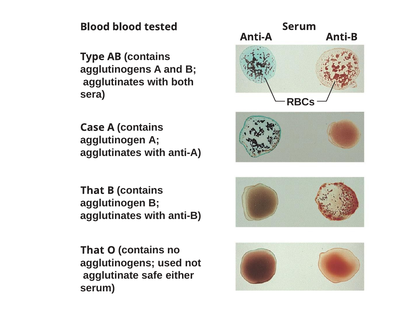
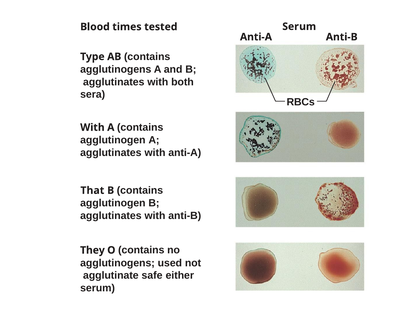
Blood blood: blood -> times
Case at (92, 127): Case -> With
That at (92, 250): That -> They
